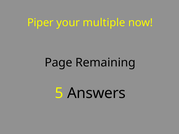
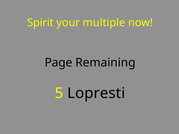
Piper: Piper -> Spirit
Answers: Answers -> Lopresti
